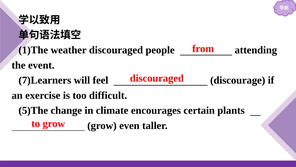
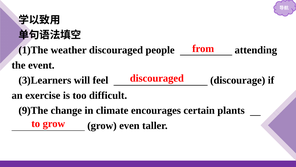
7)Learners: 7)Learners -> 3)Learners
5)The: 5)The -> 9)The
